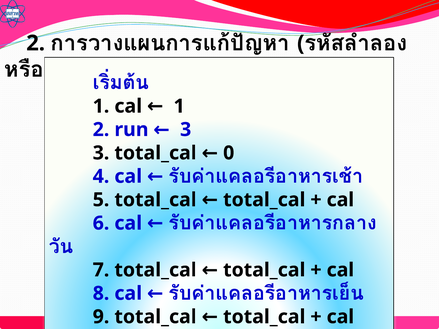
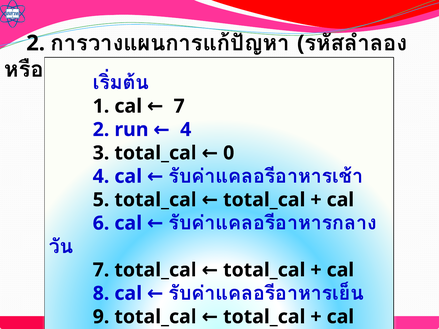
cal 1: 1 -> 7
run 3: 3 -> 4
